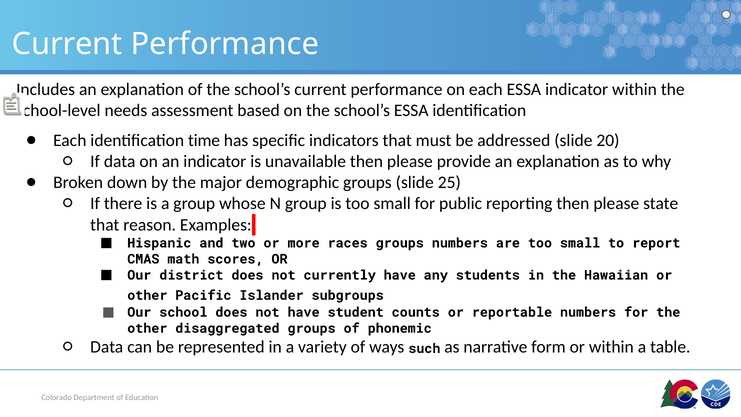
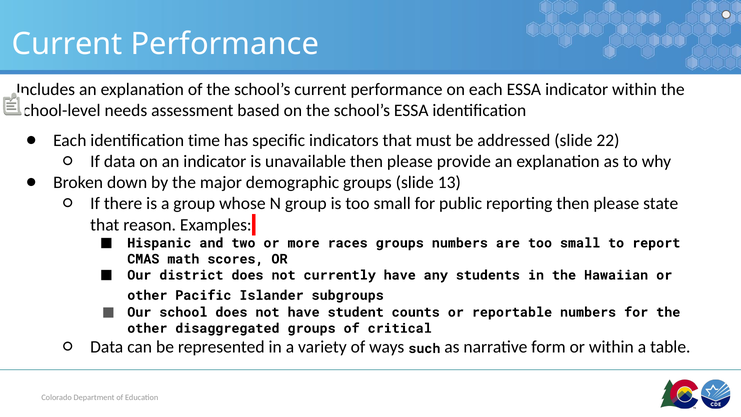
20: 20 -> 22
25: 25 -> 13
phonemic: phonemic -> critical
